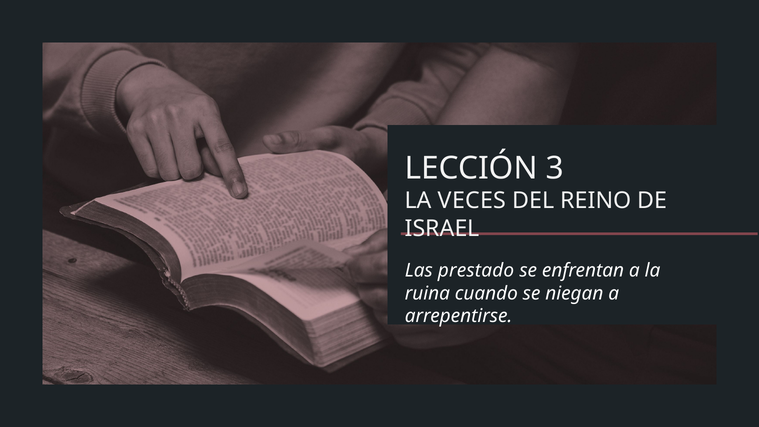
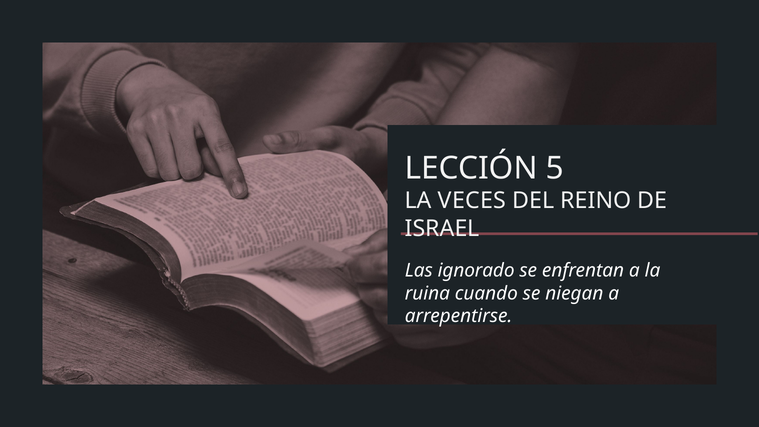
3: 3 -> 5
prestado: prestado -> ignorado
